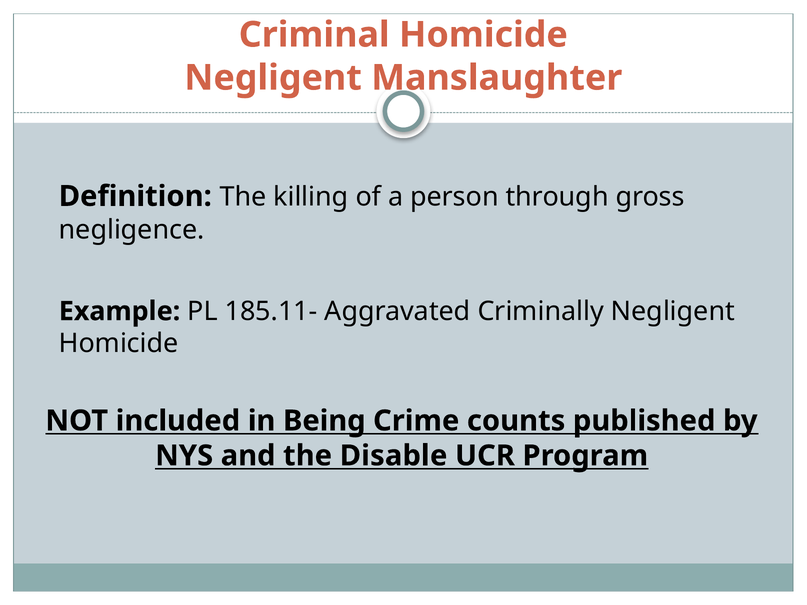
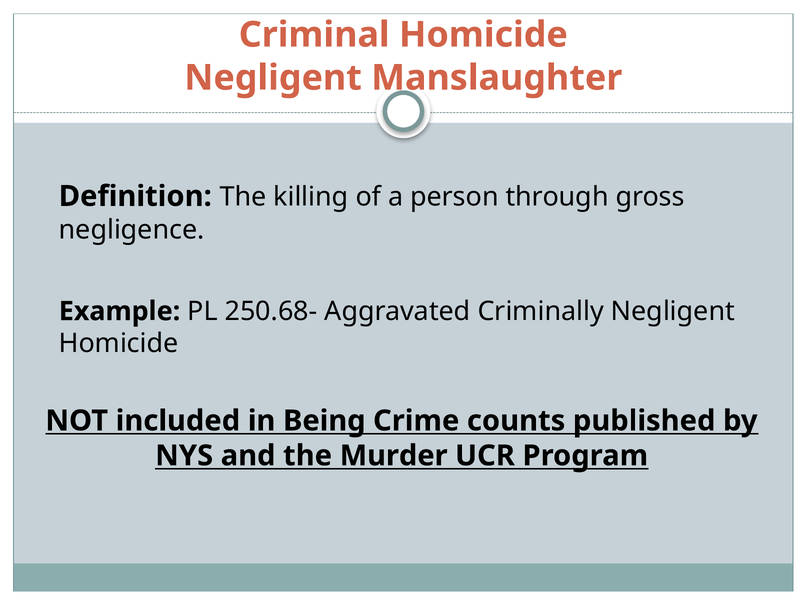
185.11-: 185.11- -> 250.68-
Disable: Disable -> Murder
